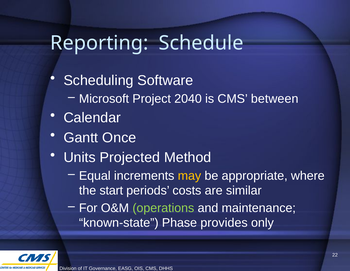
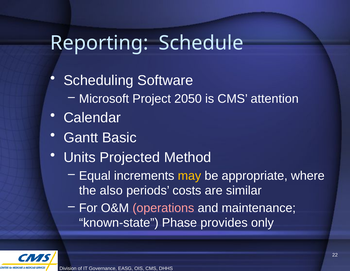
2040: 2040 -> 2050
between: between -> attention
Once: Once -> Basic
start: start -> also
operations colour: light green -> pink
